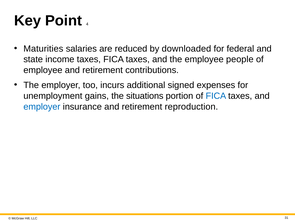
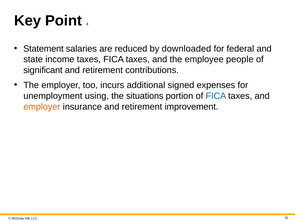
Maturities: Maturities -> Statement
employee at (43, 70): employee -> significant
gains: gains -> using
employer at (42, 107) colour: blue -> orange
reproduction: reproduction -> improvement
